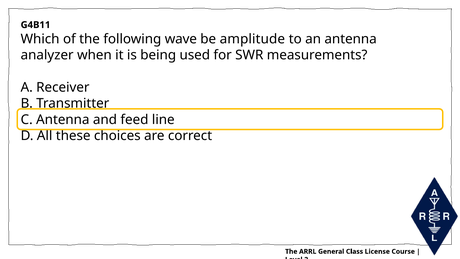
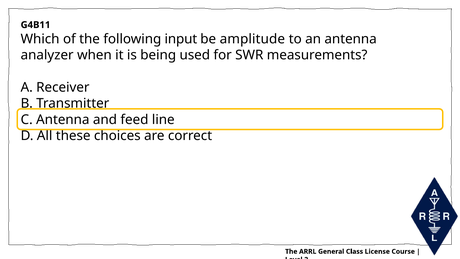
wave: wave -> input
